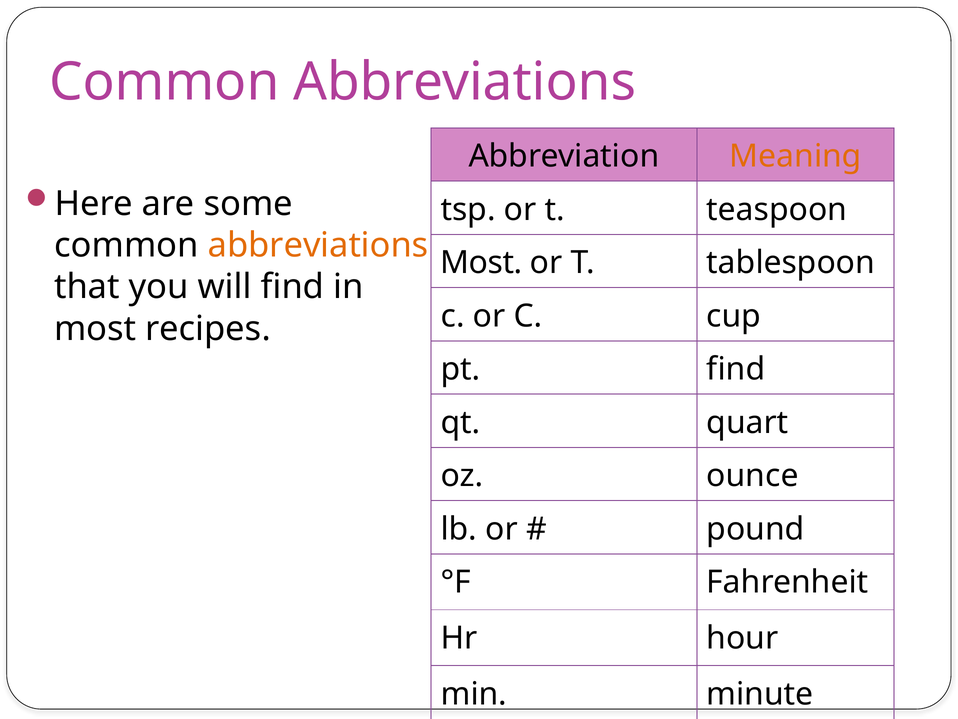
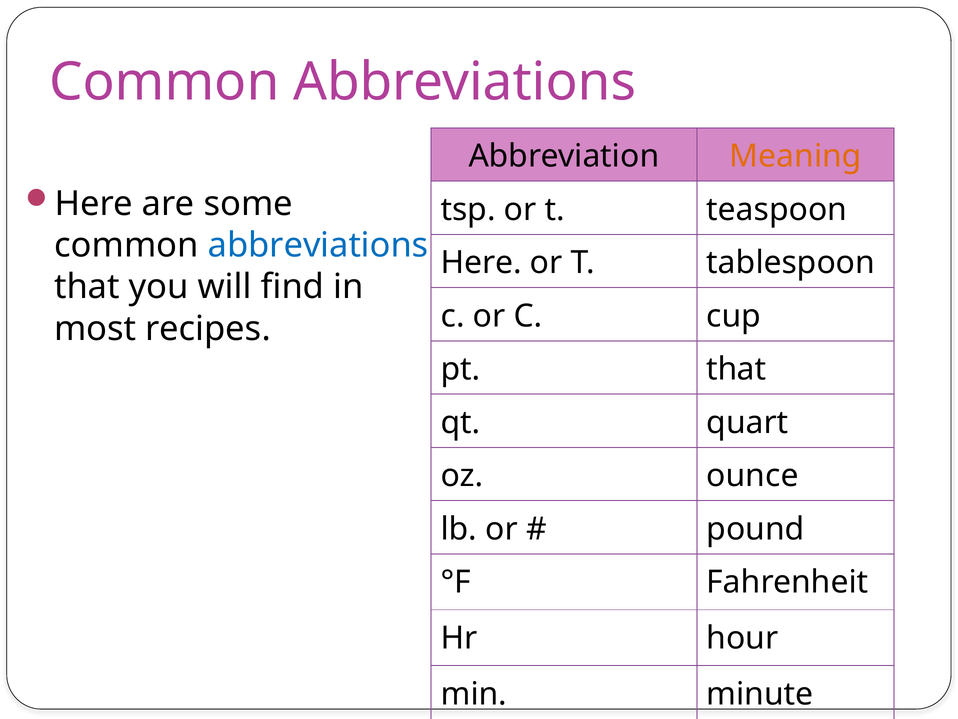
abbreviations at (318, 245) colour: orange -> blue
Most at (481, 263): Most -> Here
pt find: find -> that
